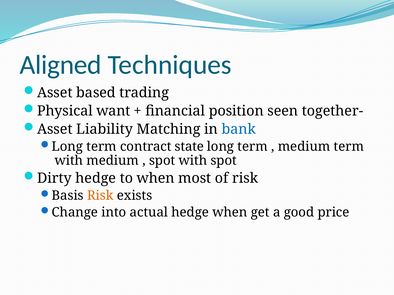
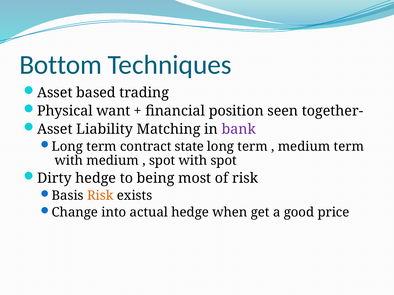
Aligned: Aligned -> Bottom
bank colour: blue -> purple
to when: when -> being
